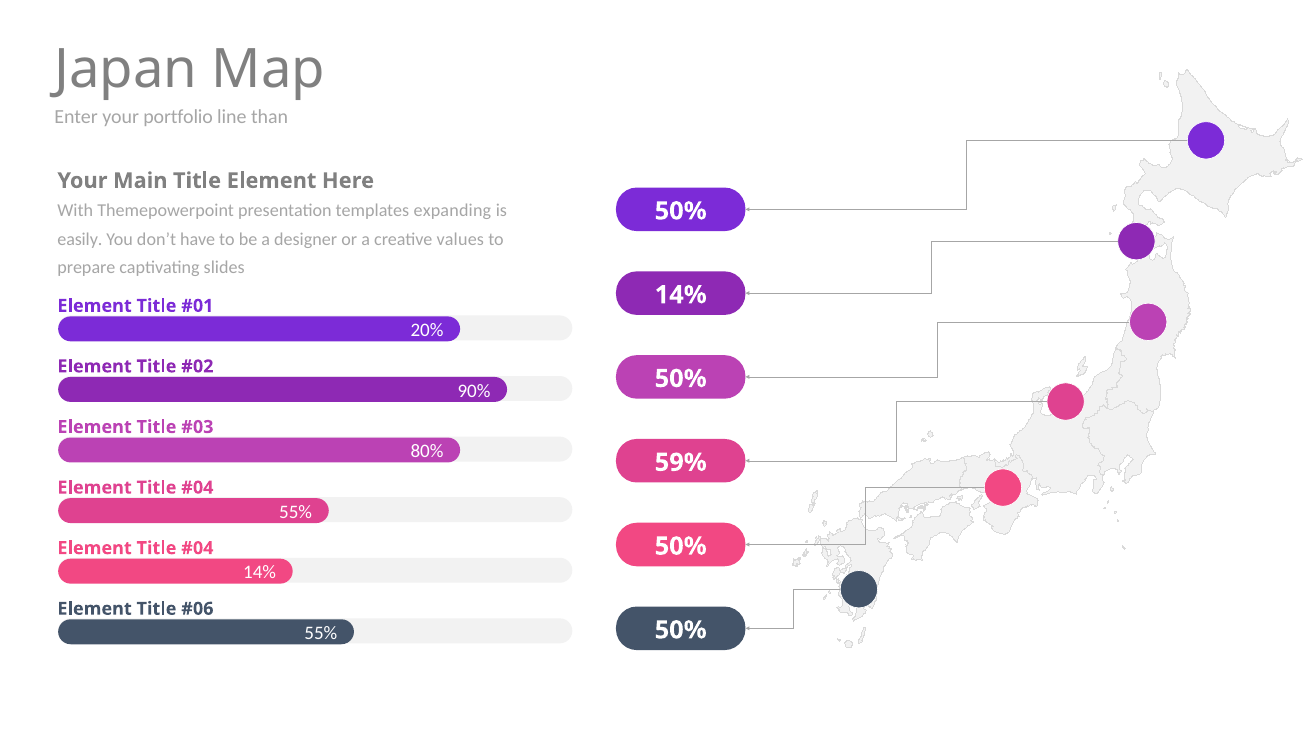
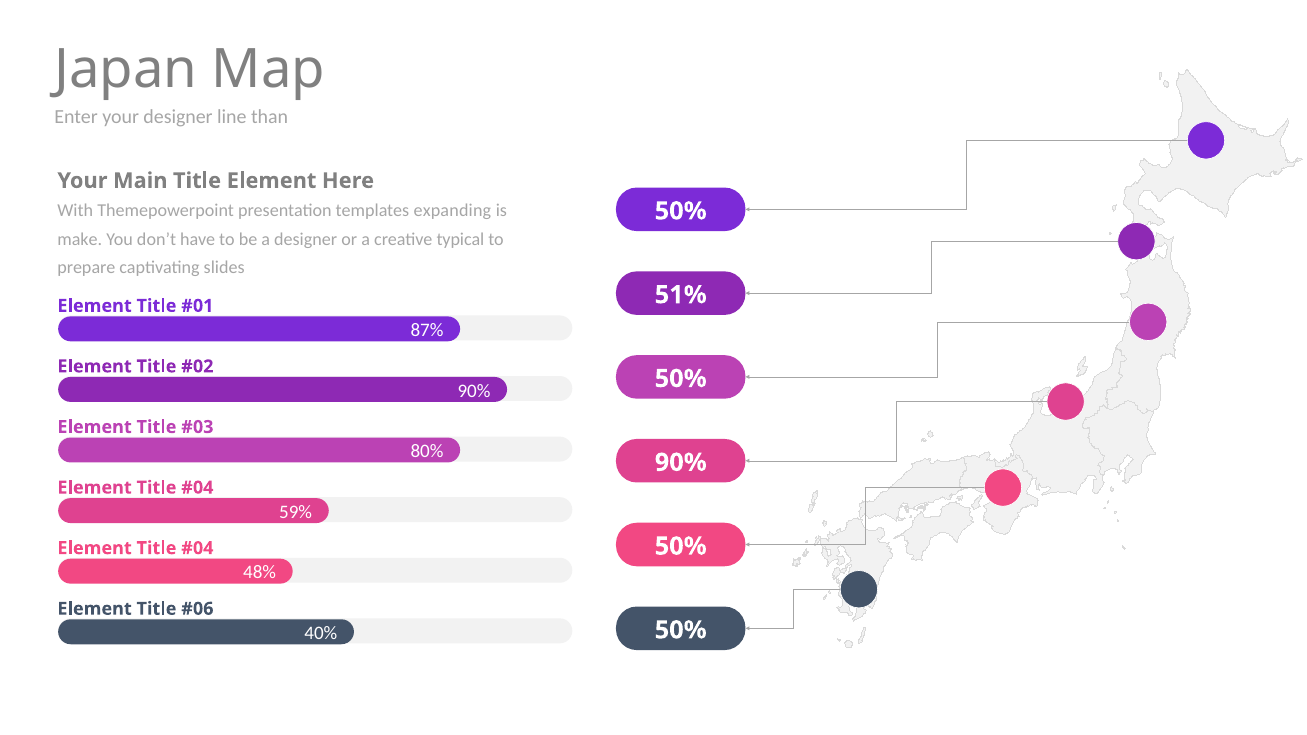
your portfolio: portfolio -> designer
easily: easily -> make
values: values -> typical
14% at (681, 295): 14% -> 51%
20%: 20% -> 87%
59% at (681, 463): 59% -> 90%
55% at (296, 512): 55% -> 59%
14% at (260, 573): 14% -> 48%
55% at (321, 633): 55% -> 40%
